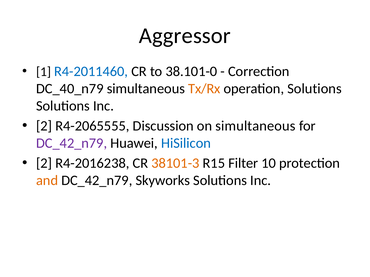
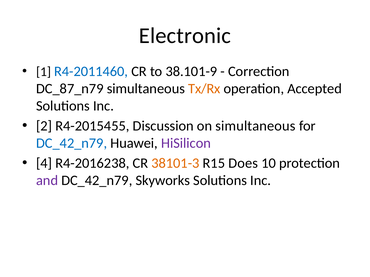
Aggressor: Aggressor -> Electronic
38.101-0: 38.101-0 -> 38.101-9
DC_40_n79: DC_40_n79 -> DC_87_n79
operation Solutions: Solutions -> Accepted
R4-2065555: R4-2065555 -> R4-2015455
DC_42_n79 at (72, 143) colour: purple -> blue
HiSilicon colour: blue -> purple
2 at (44, 163): 2 -> 4
Filter: Filter -> Does
and colour: orange -> purple
